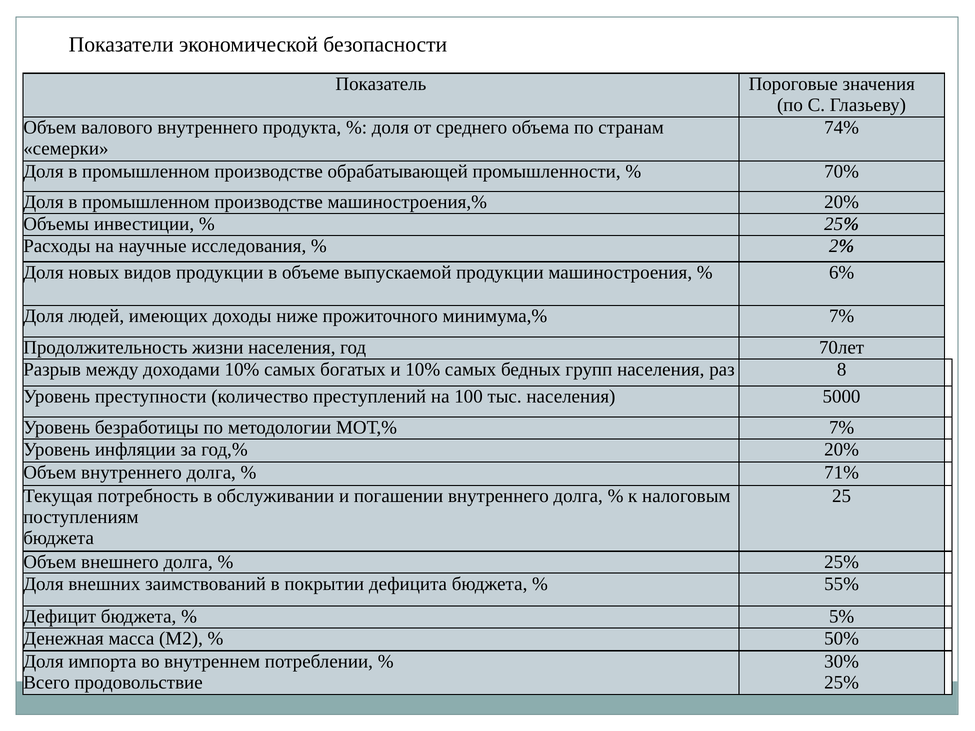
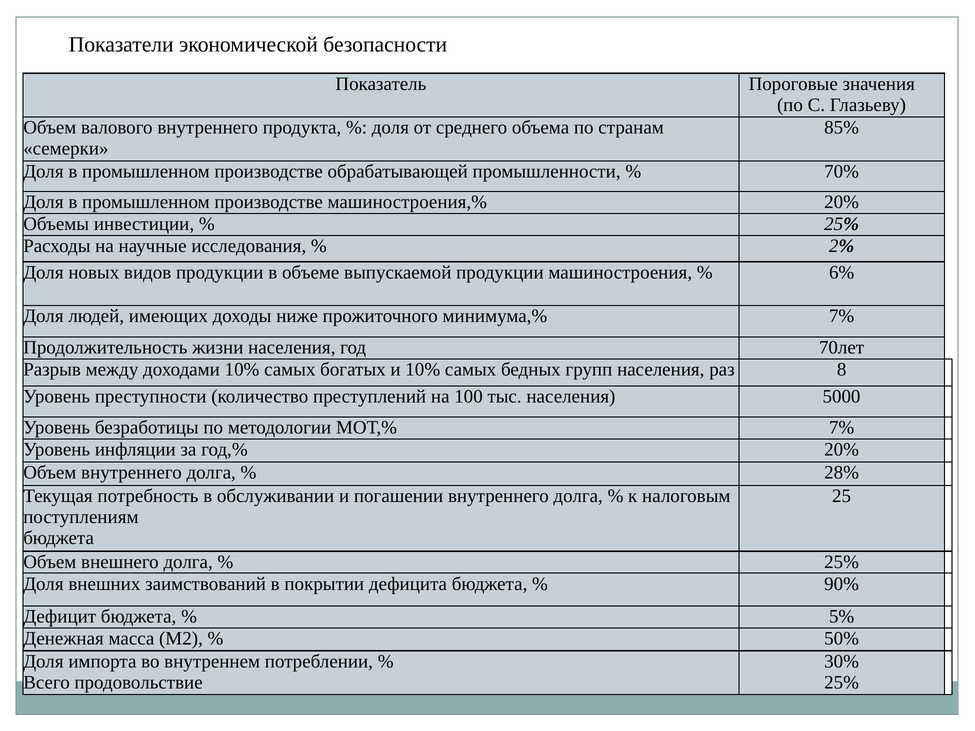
74%: 74% -> 85%
71%: 71% -> 28%
55%: 55% -> 90%
